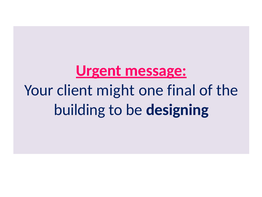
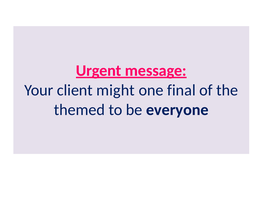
building: building -> themed
designing: designing -> everyone
